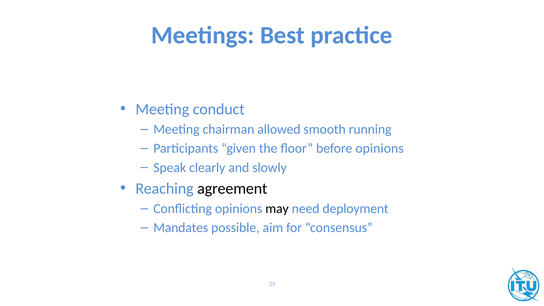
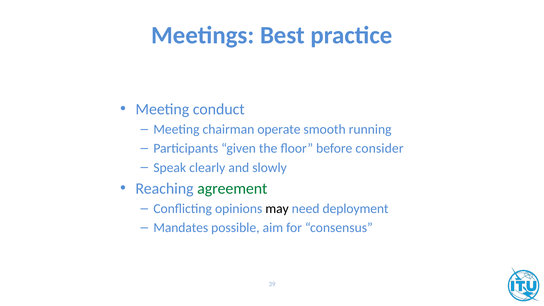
allowed: allowed -> operate
before opinions: opinions -> consider
agreement colour: black -> green
